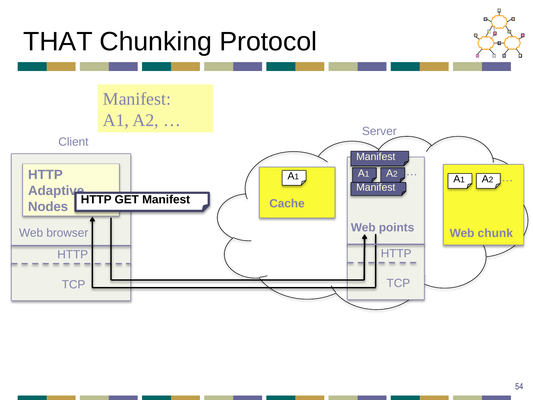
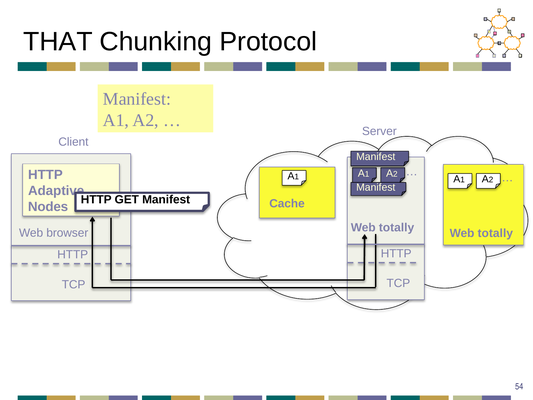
browser Web points: points -> totally
chunk at (495, 233): chunk -> totally
